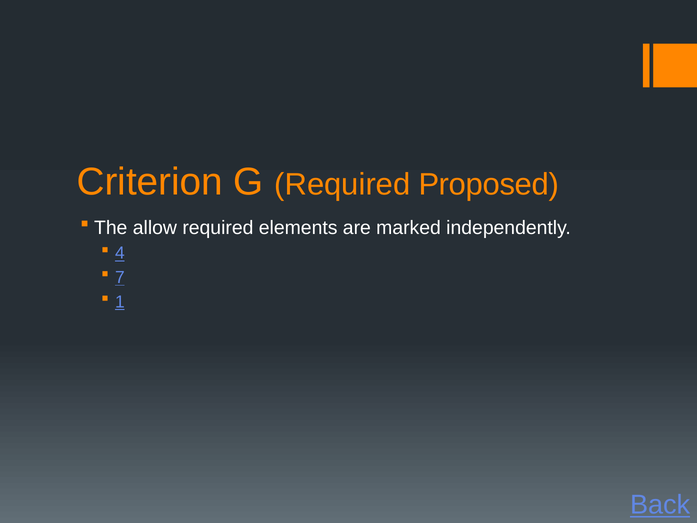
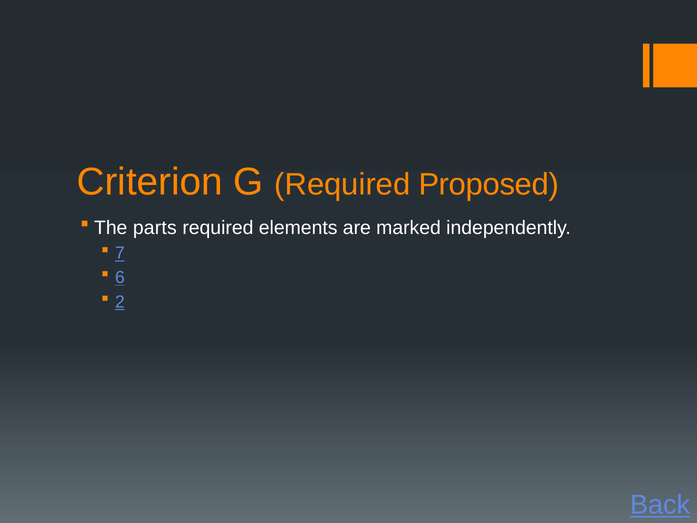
allow: allow -> parts
4: 4 -> 7
7: 7 -> 6
1: 1 -> 2
